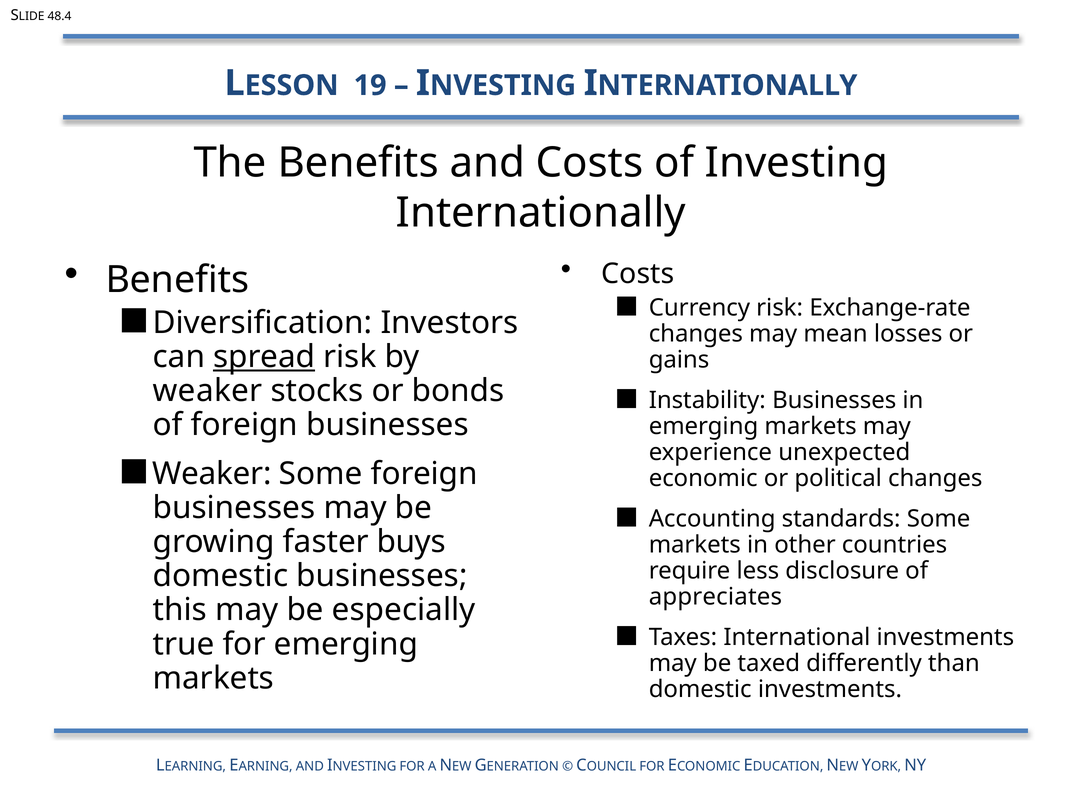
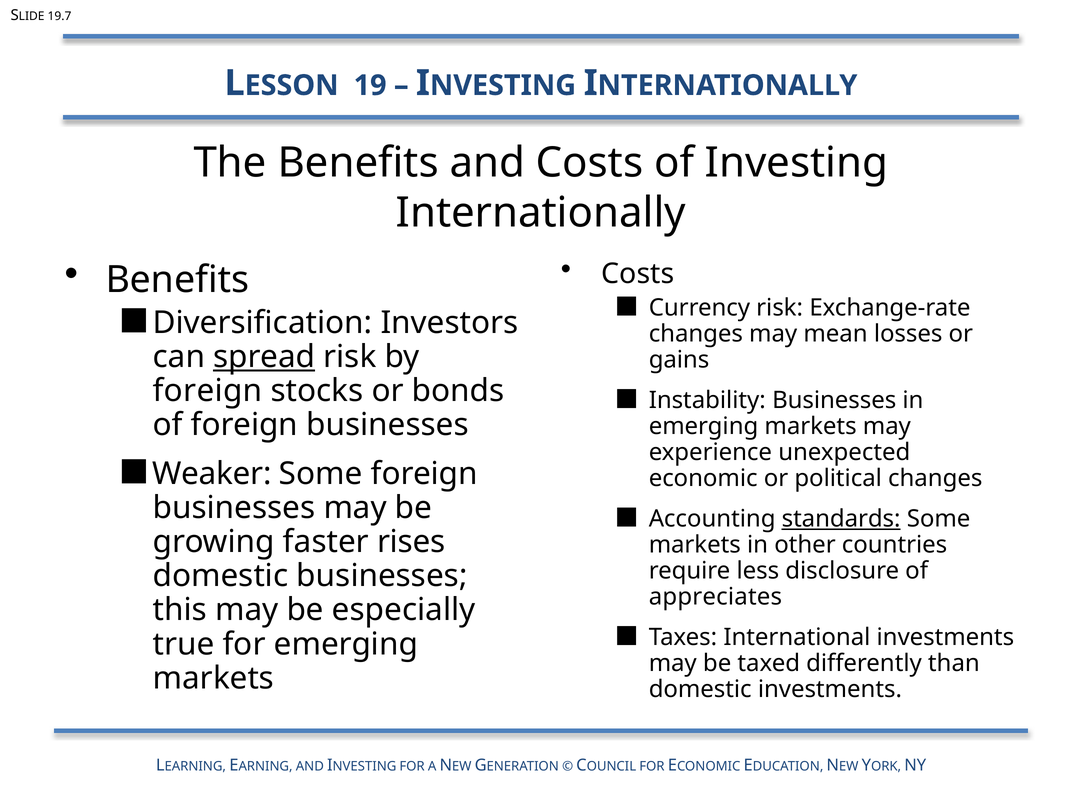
48.4: 48.4 -> 19.7
weaker at (208, 391): weaker -> foreign
standards underline: none -> present
buys: buys -> rises
